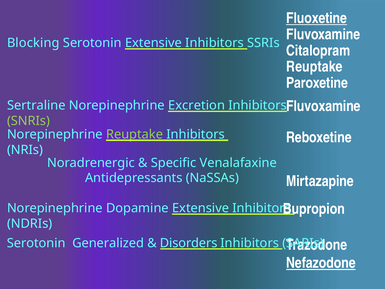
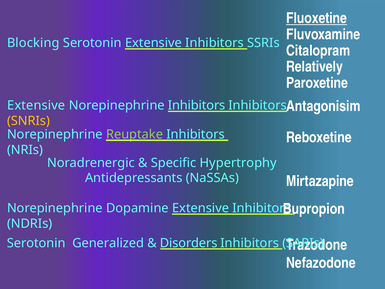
Reuptake at (314, 67): Reuptake -> Relatively
Fluvoxamine at (323, 106): Fluvoxamine -> Antagonisim
Sertraline at (36, 105): Sertraline -> Extensive
Norepinephrine Excretion: Excretion -> Inhibitors
SNRIs colour: light green -> yellow
Venalafaxine: Venalafaxine -> Hypertrophy
Nefazodone underline: present -> none
